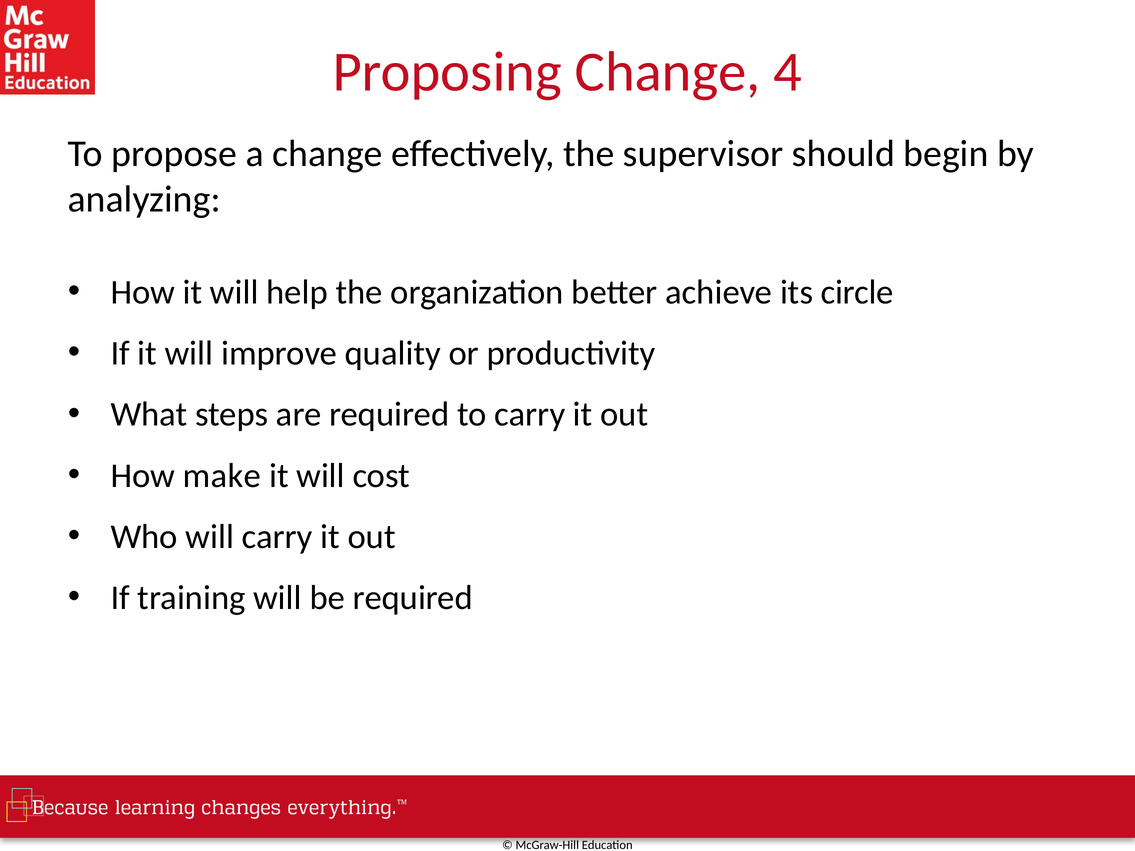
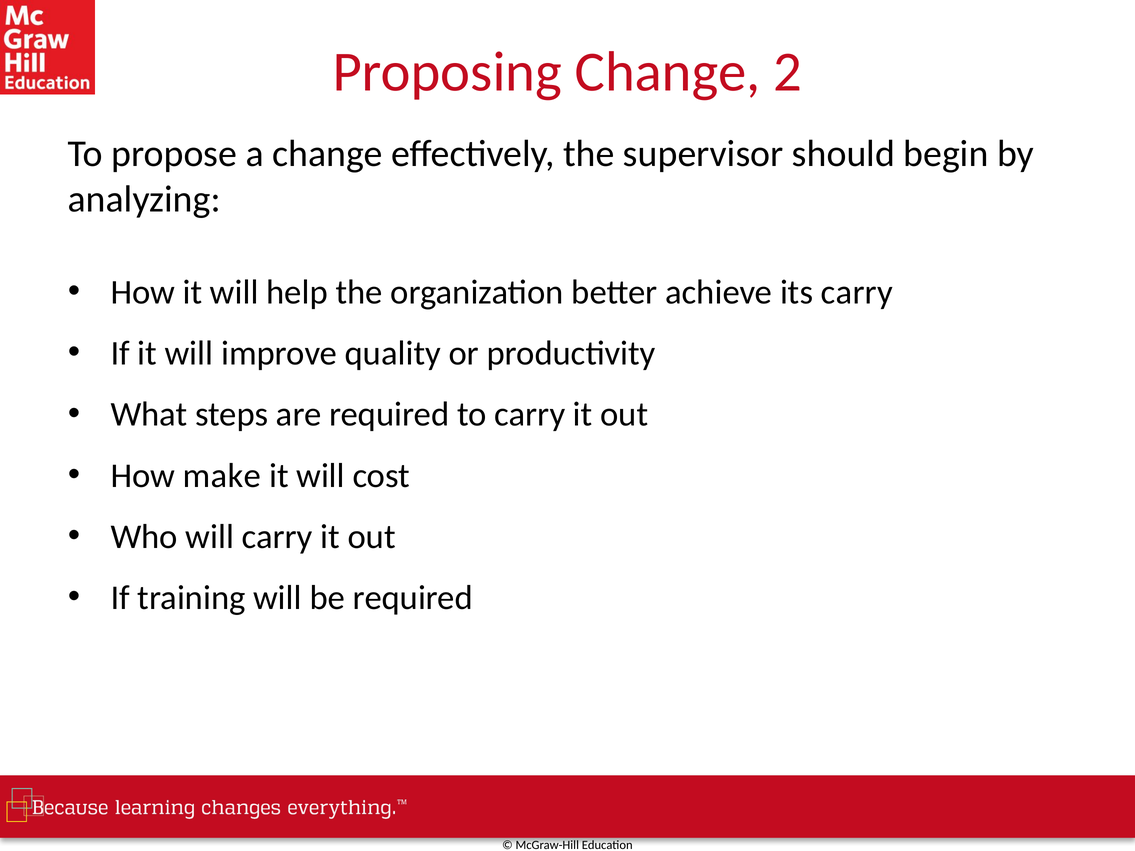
4: 4 -> 2
its circle: circle -> carry
